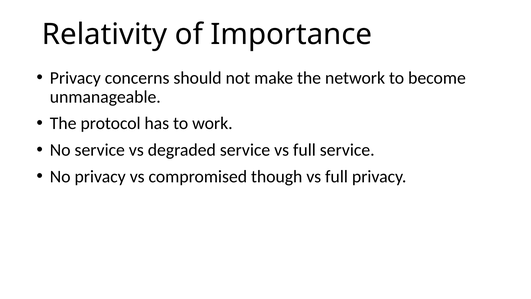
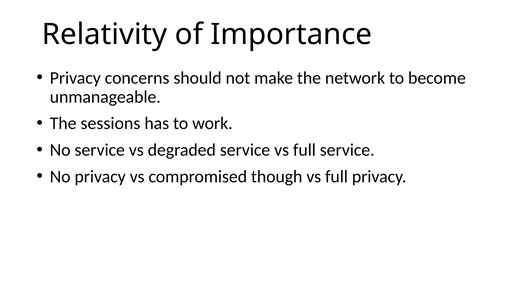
protocol: protocol -> sessions
